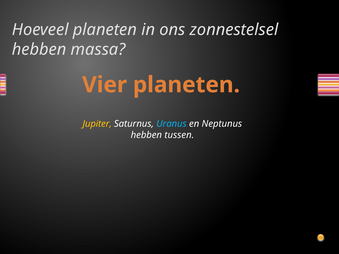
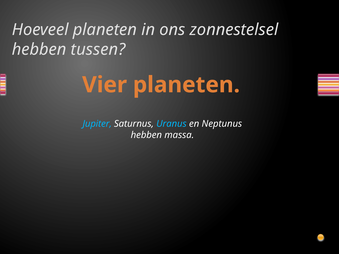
massa: massa -> tussen
Jupiter colour: yellow -> light blue
tussen: tussen -> massa
